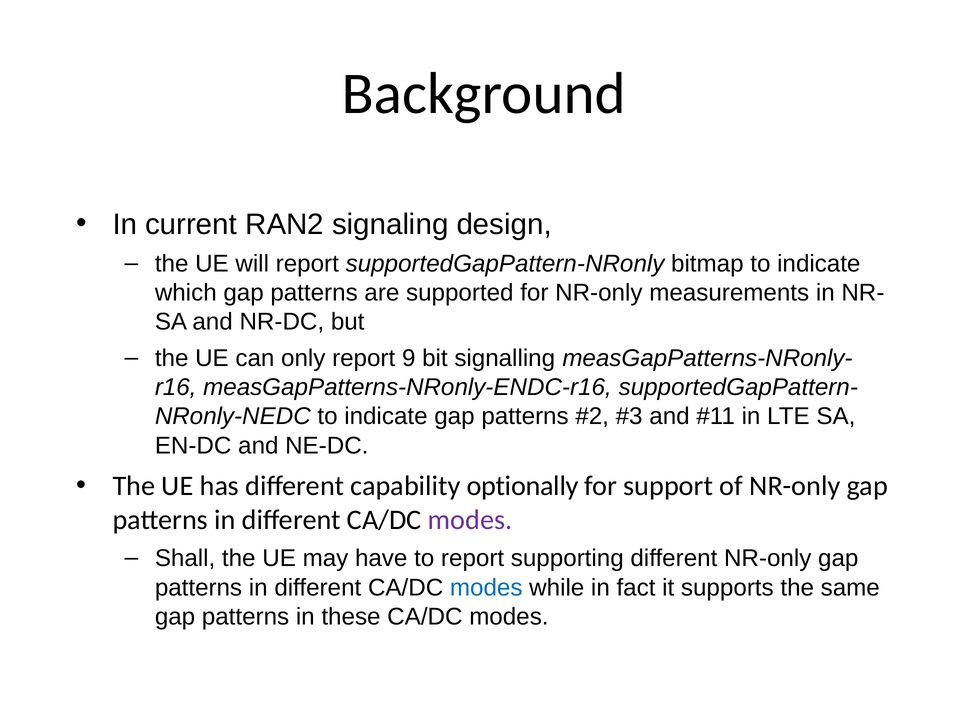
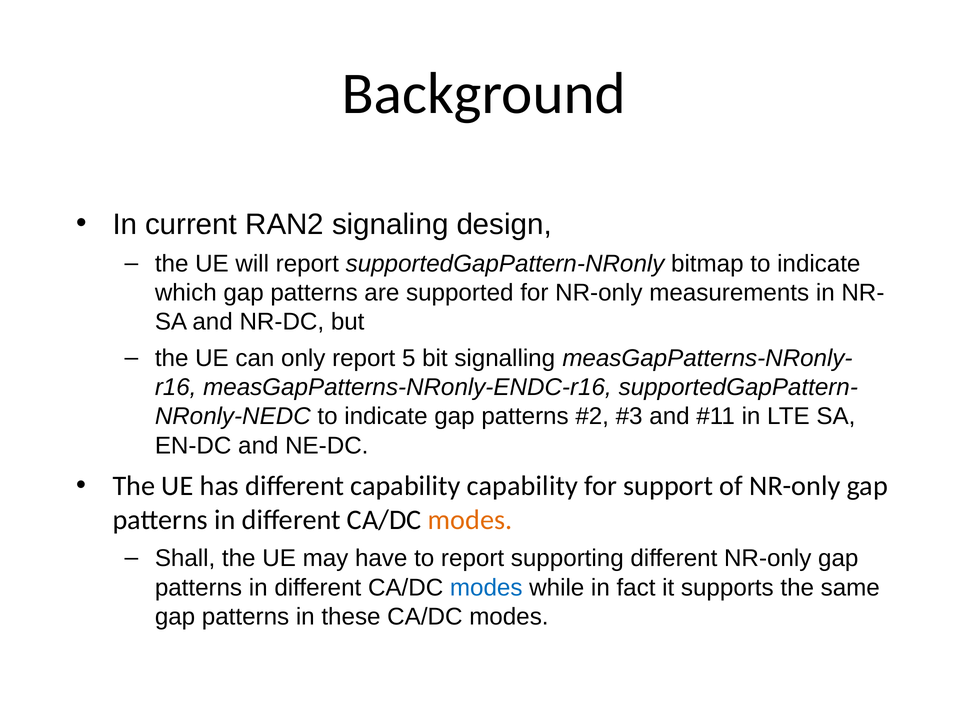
9: 9 -> 5
capability optionally: optionally -> capability
modes at (470, 520) colour: purple -> orange
